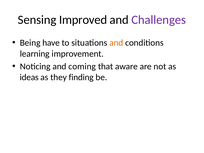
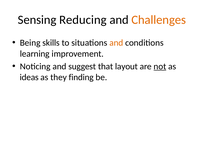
Improved: Improved -> Reducing
Challenges colour: purple -> orange
have: have -> skills
coming: coming -> suggest
aware: aware -> layout
not underline: none -> present
